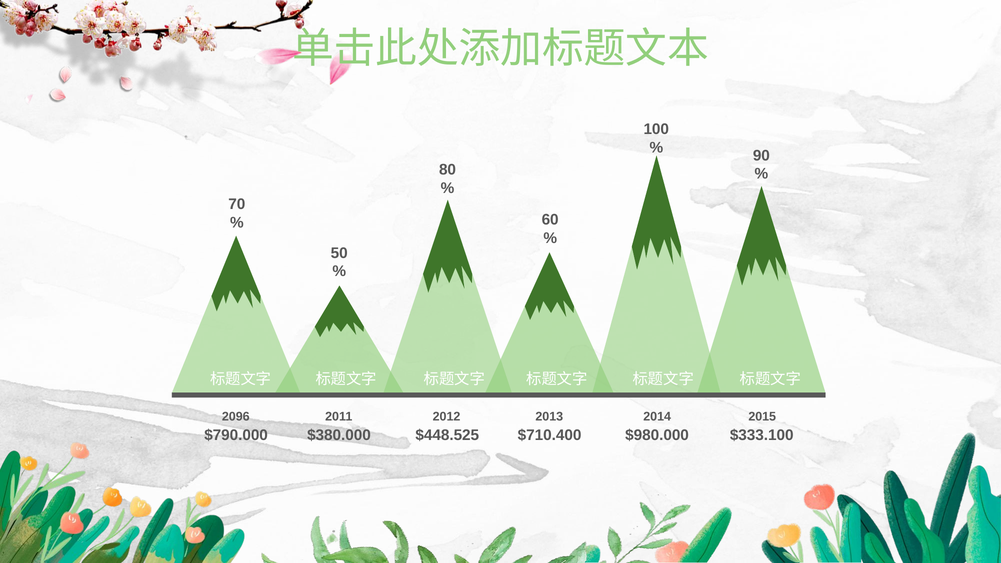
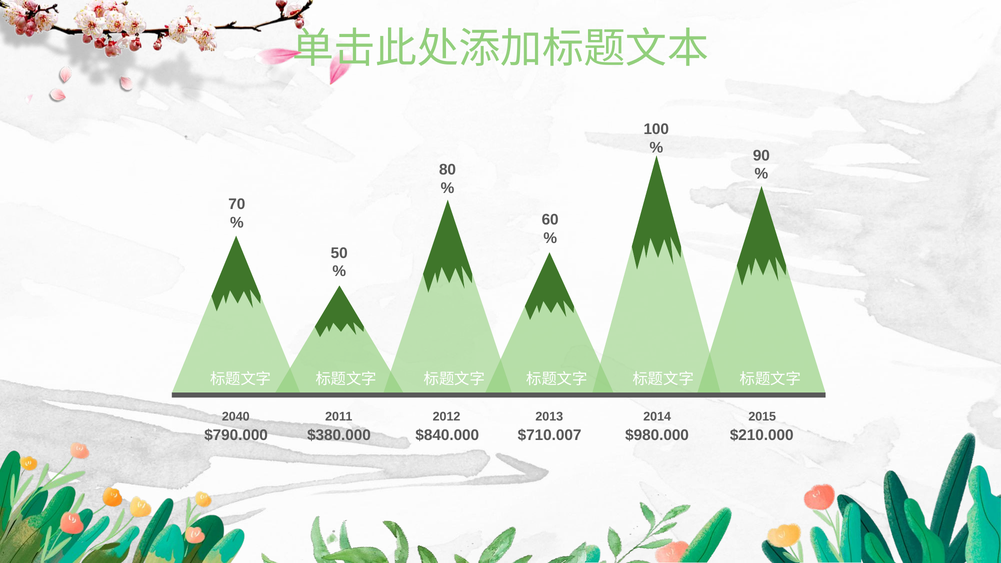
2096: 2096 -> 2040
$448.525: $448.525 -> $840.000
$710.400: $710.400 -> $710.007
$333.100: $333.100 -> $210.000
